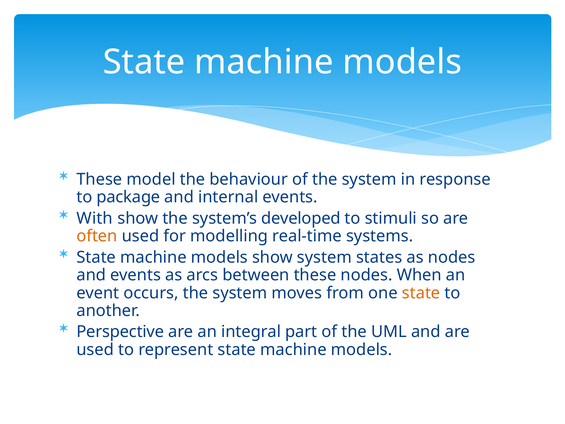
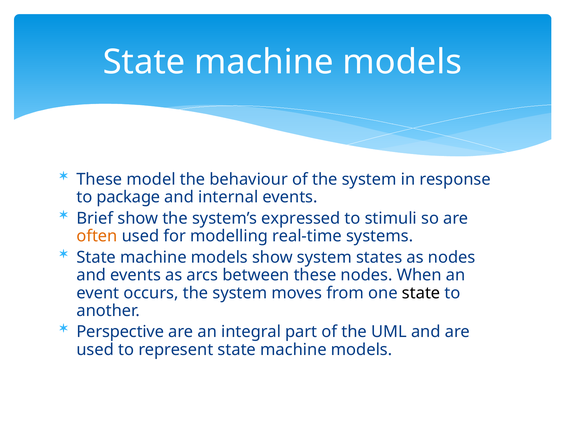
With: With -> Brief
developed: developed -> expressed
state at (421, 293) colour: orange -> black
